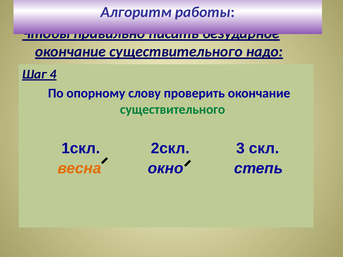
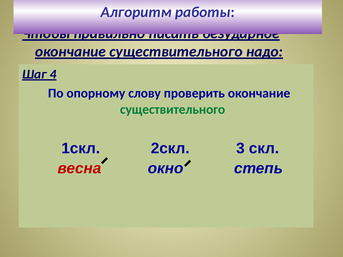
весна colour: orange -> red
